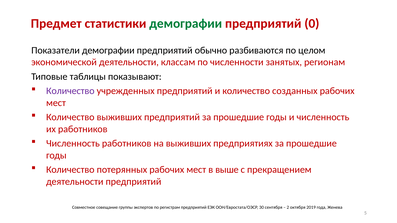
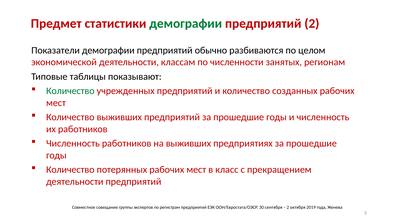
предприятий 0: 0 -> 2
Количество at (70, 91) colour: purple -> green
выше: выше -> класс
